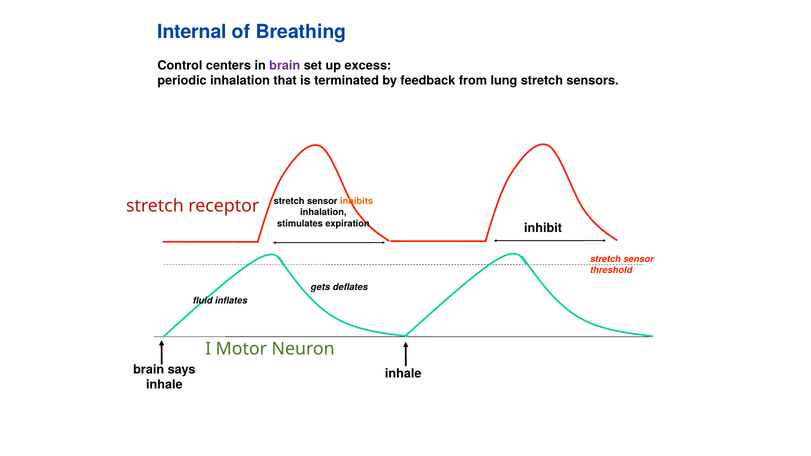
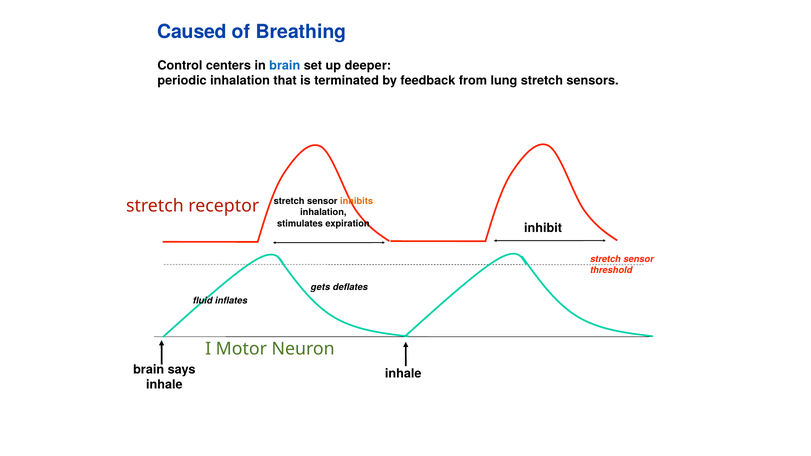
Internal: Internal -> Caused
brain at (285, 66) colour: purple -> blue
excess: excess -> deeper
